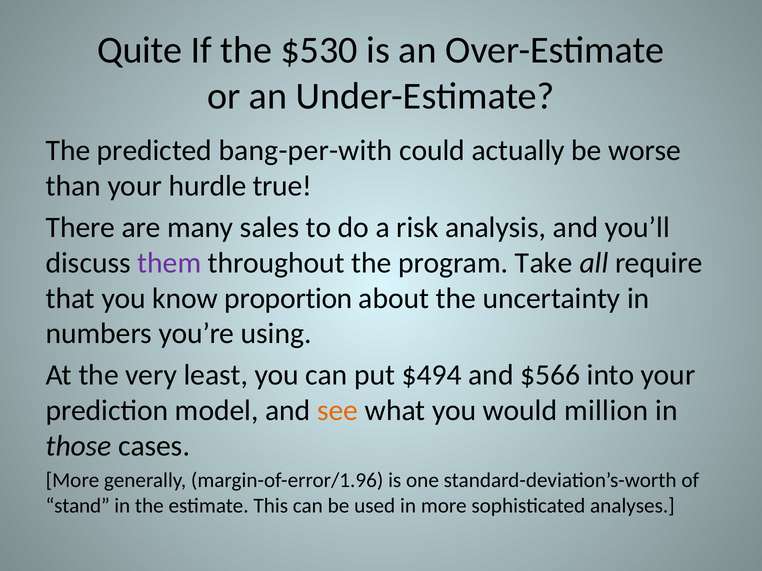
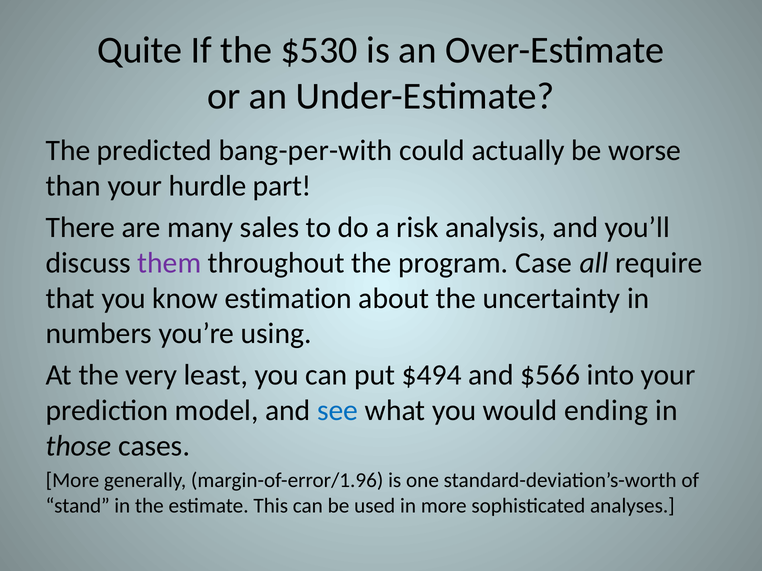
true: true -> part
Take: Take -> Case
proportion: proportion -> estimation
see colour: orange -> blue
million: million -> ending
